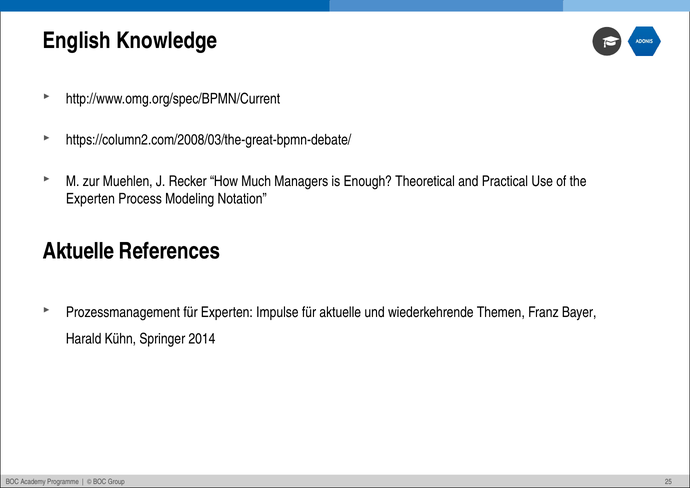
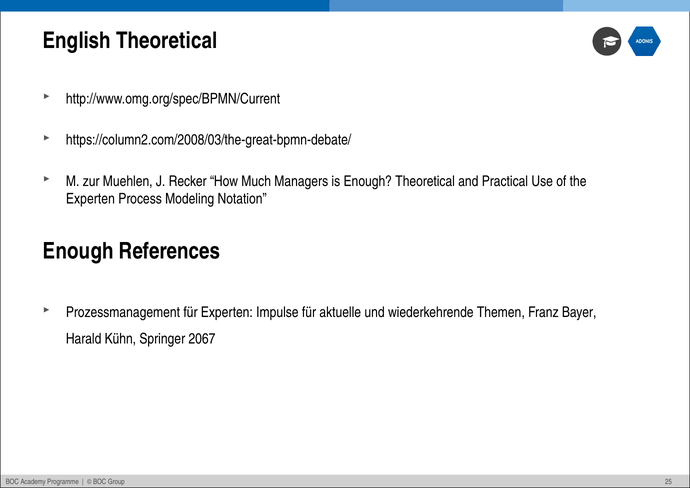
English Knowledge: Knowledge -> Theoretical
Aktuelle at (79, 251): Aktuelle -> Enough
2014: 2014 -> 2067
